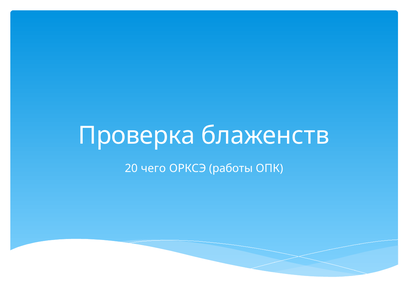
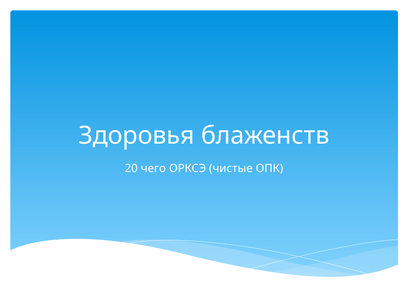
Проверка: Проверка -> Здоровья
работы: работы -> чистые
